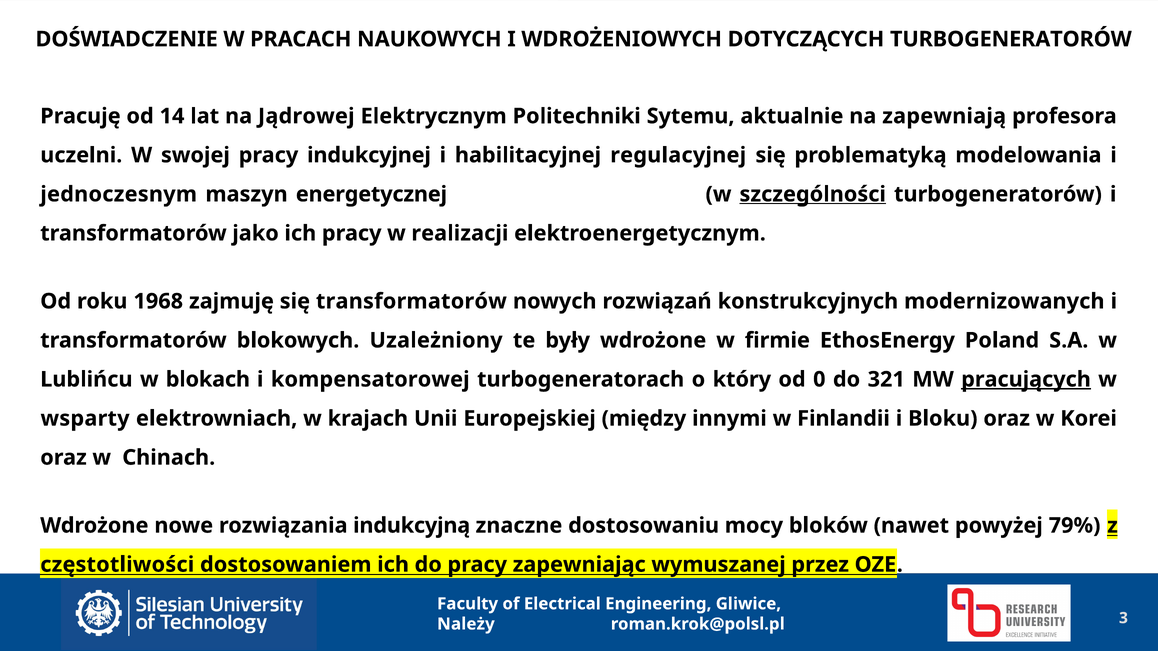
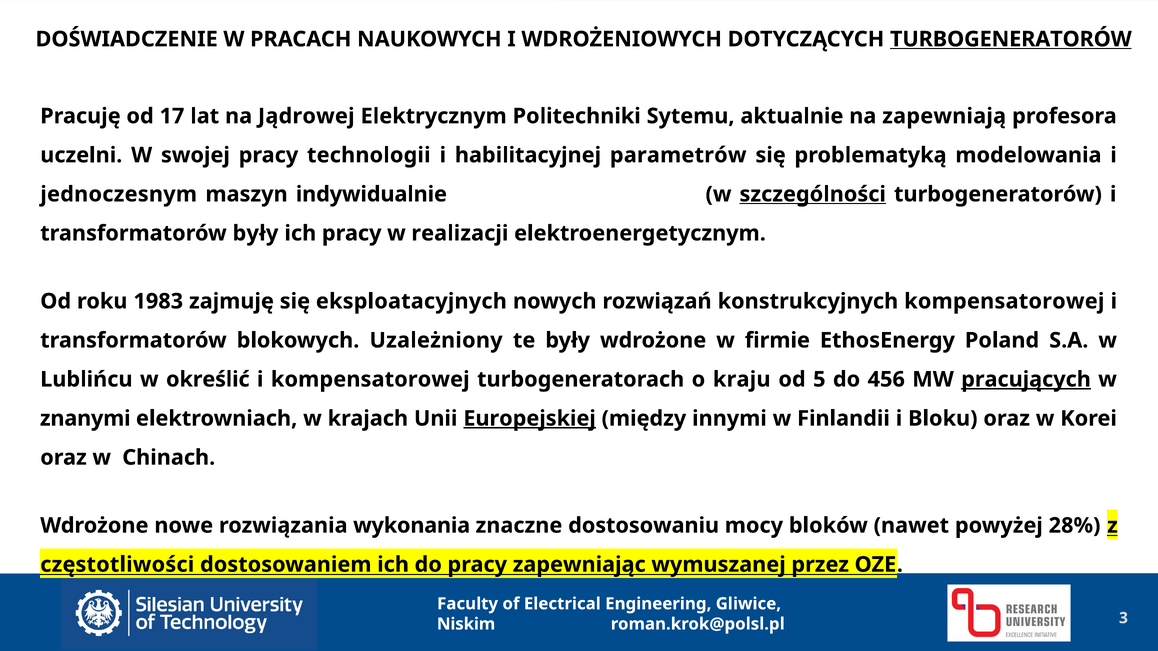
TURBOGENERATORÓW at (1011, 39) underline: none -> present
14: 14 -> 17
indukcyjnej: indukcyjnej -> technologii
regulacyjnej: regulacyjnej -> parametrów
energetycznej: energetycznej -> indywidualnie
transformatorów jako: jako -> były
1968: 1968 -> 1983
się transformatorów: transformatorów -> eksploatacyjnych
konstrukcyjnych modernizowanych: modernizowanych -> kompensatorowej
blokach: blokach -> określić
który: który -> kraju
0: 0 -> 5
321: 321 -> 456
wsparty: wsparty -> znanymi
Europejskiej underline: none -> present
indukcyjną: indukcyjną -> wykonania
79%: 79% -> 28%
Należy: Należy -> Niskim
